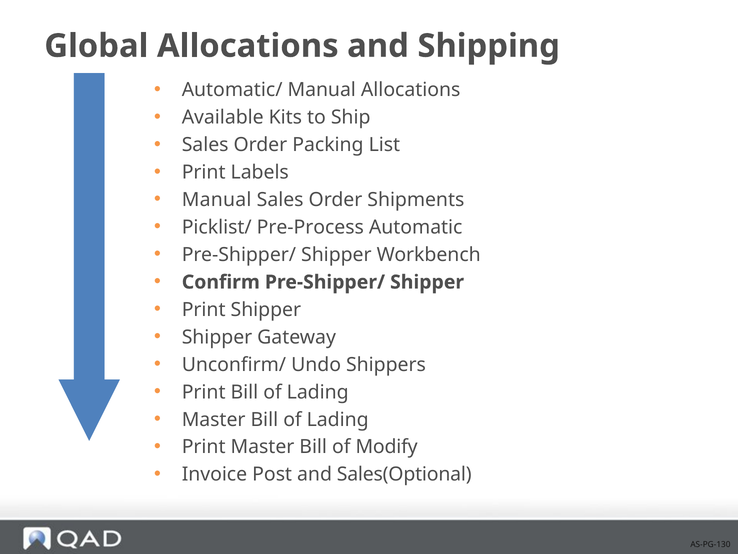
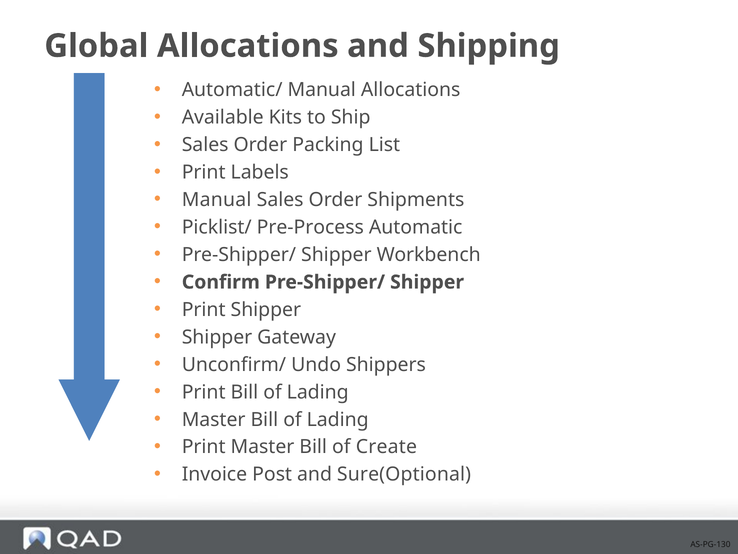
Modify: Modify -> Create
Sales(Optional: Sales(Optional -> Sure(Optional
